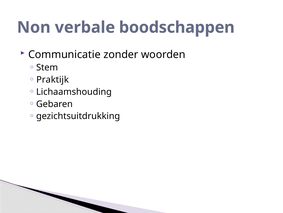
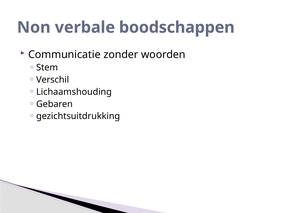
Praktijk: Praktijk -> Verschil
